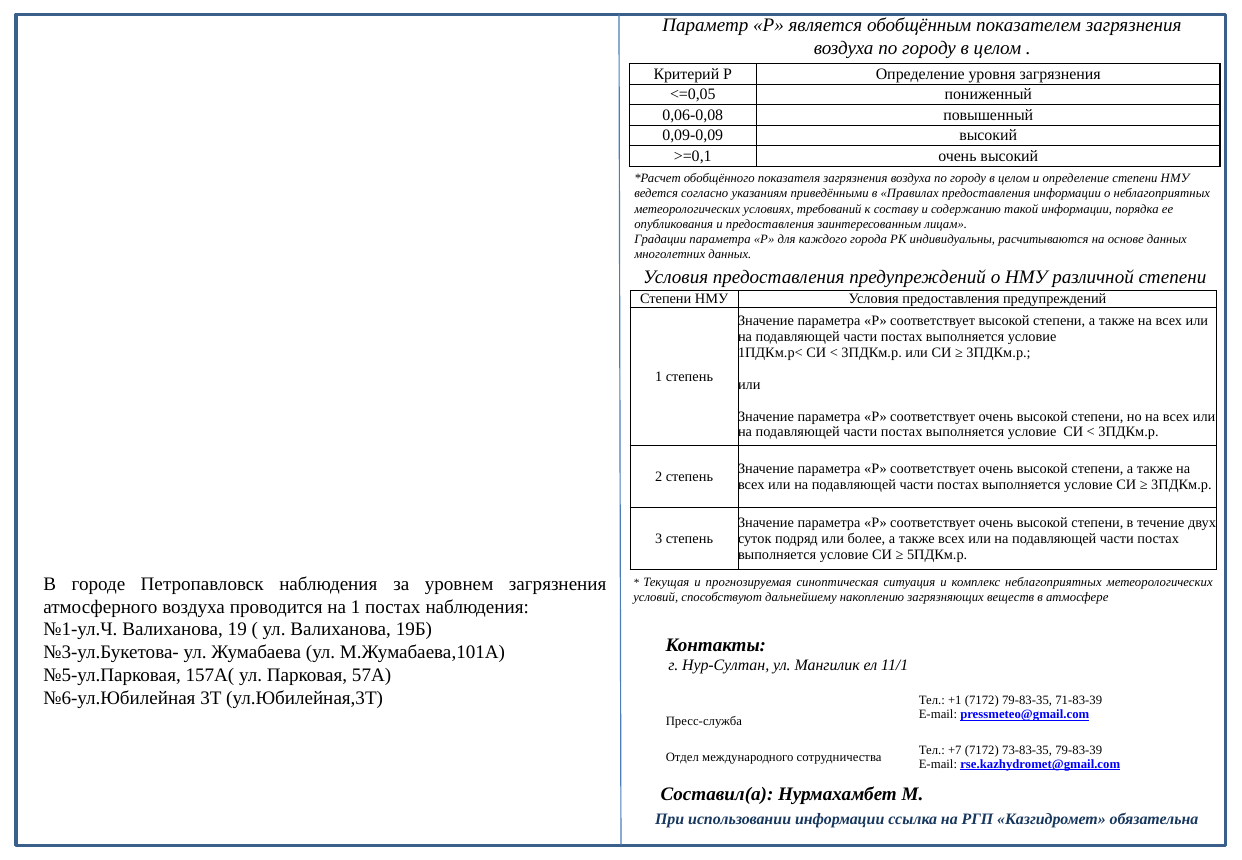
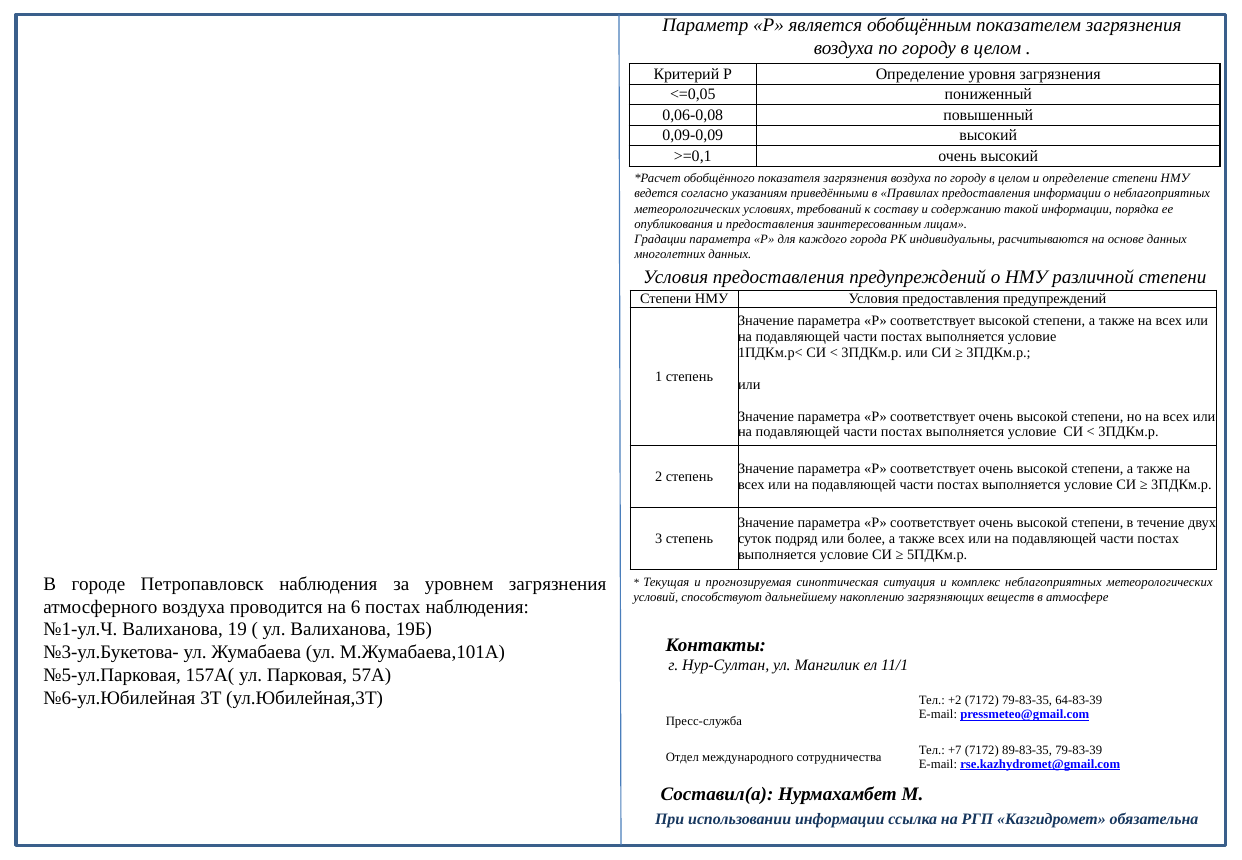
на 1: 1 -> 6
+1: +1 -> +2
71-83-39: 71-83-39 -> 64-83-39
73-83-35: 73-83-35 -> 89-83-35
